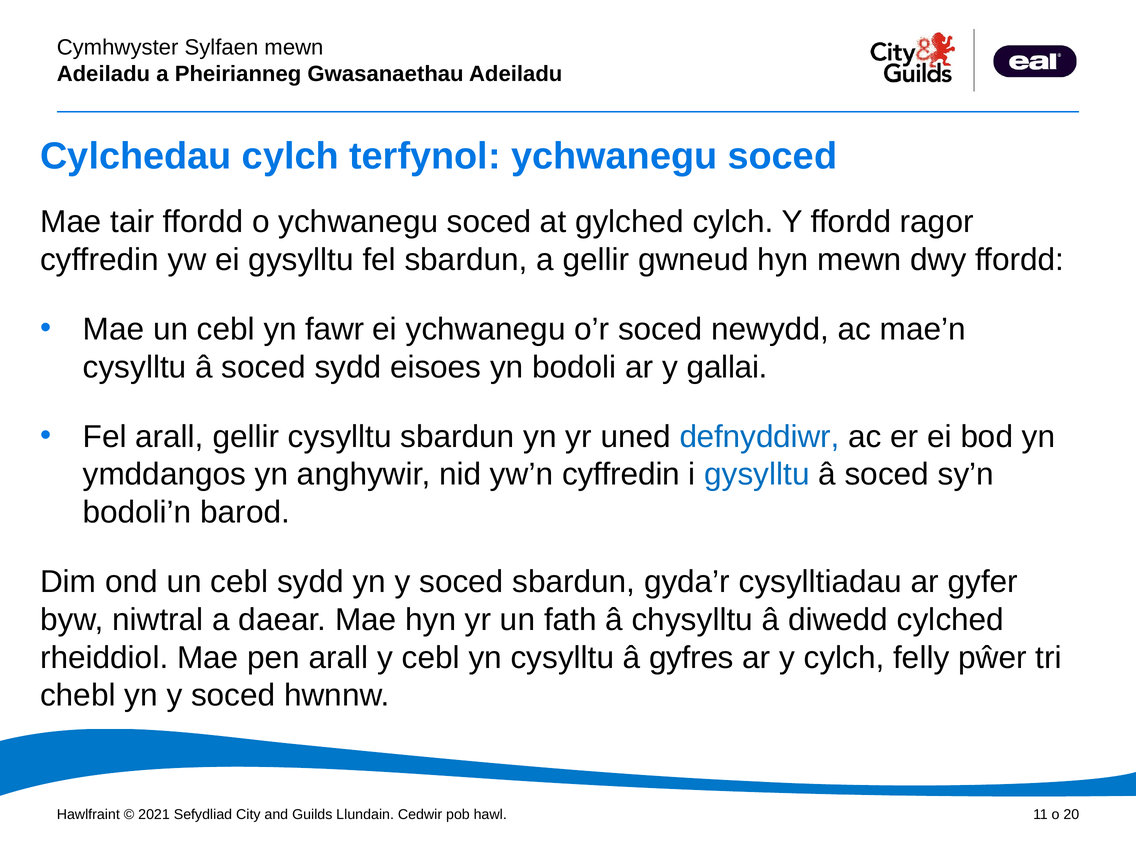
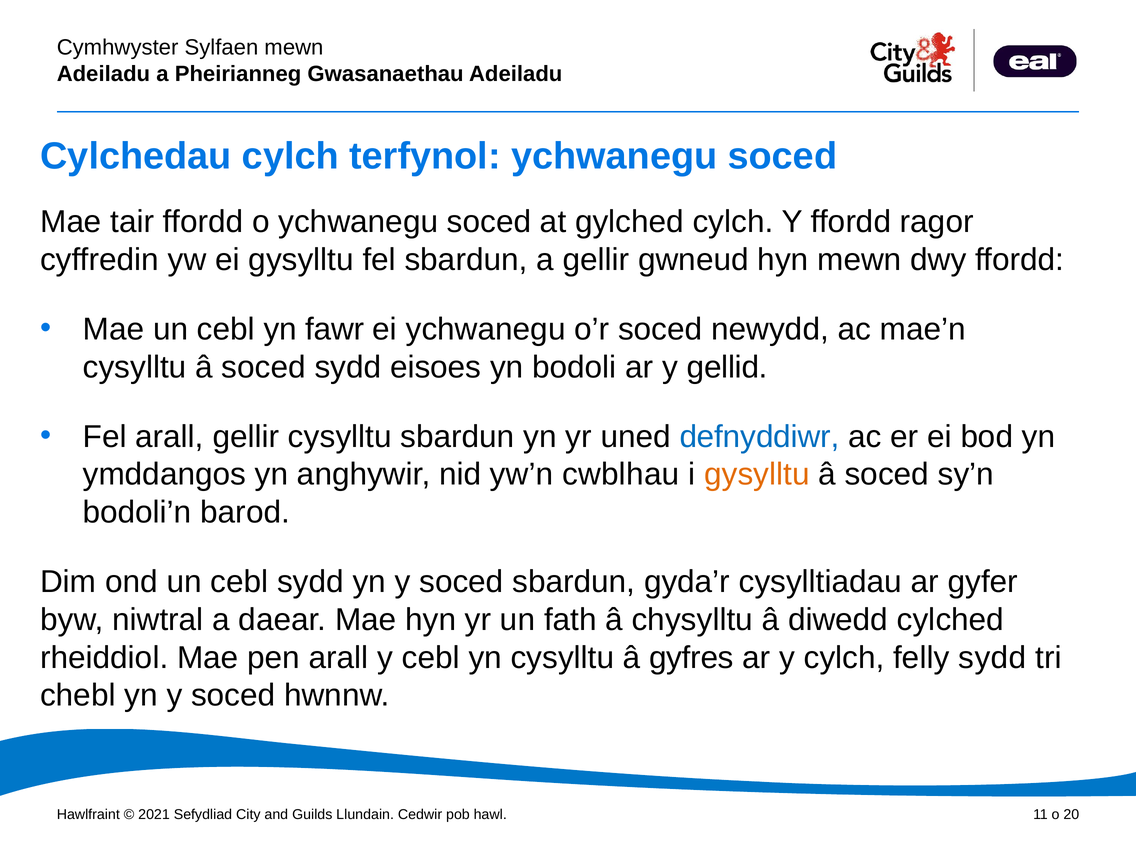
gallai: gallai -> gellid
yw’n cyffredin: cyffredin -> cwblhau
gysylltu at (757, 475) colour: blue -> orange
felly pŵer: pŵer -> sydd
